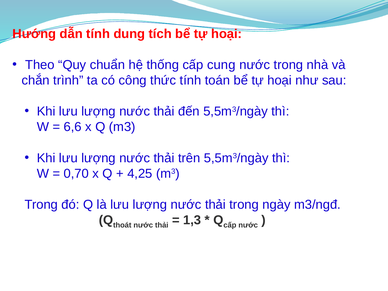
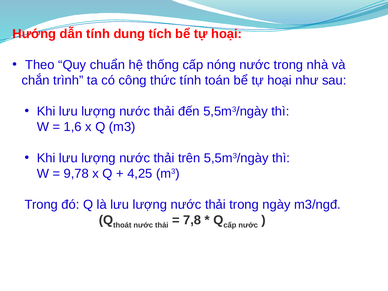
cung: cung -> nóng
6,6: 6,6 -> 1,6
0,70: 0,70 -> 9,78
1,3: 1,3 -> 7,8
